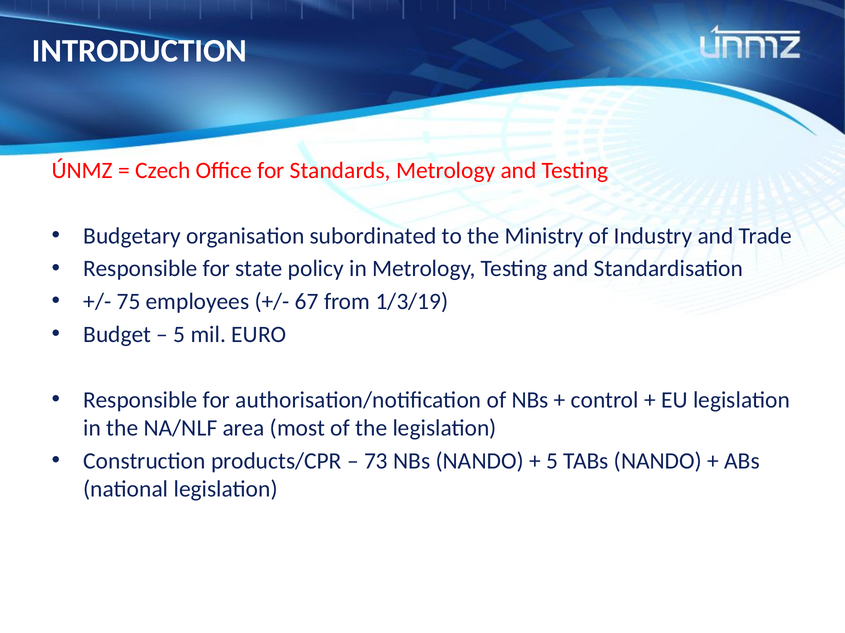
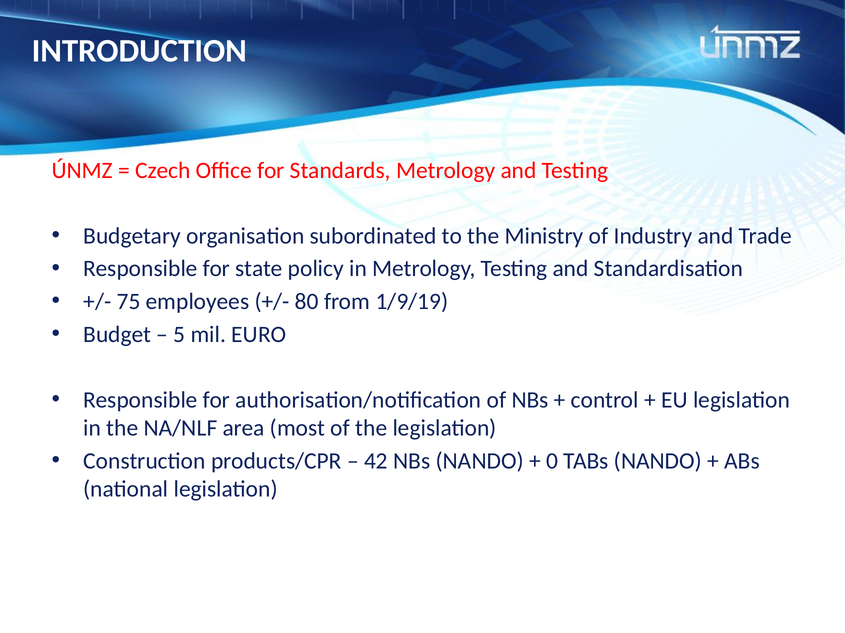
67: 67 -> 80
1/3/19: 1/3/19 -> 1/9/19
73: 73 -> 42
5 at (552, 462): 5 -> 0
